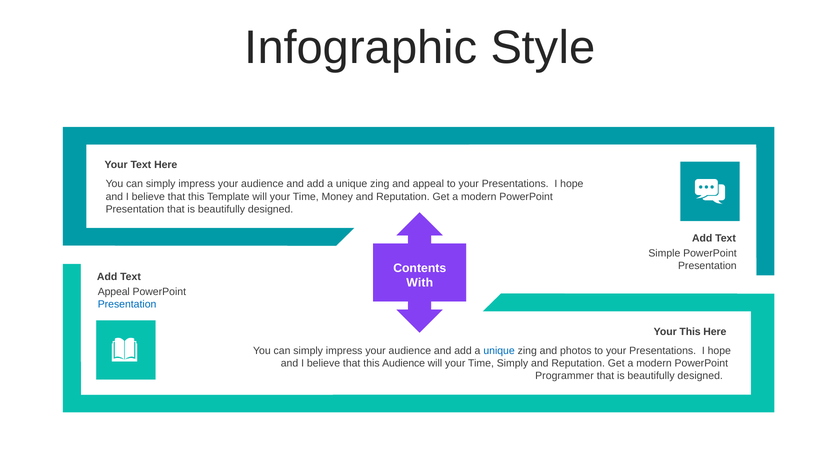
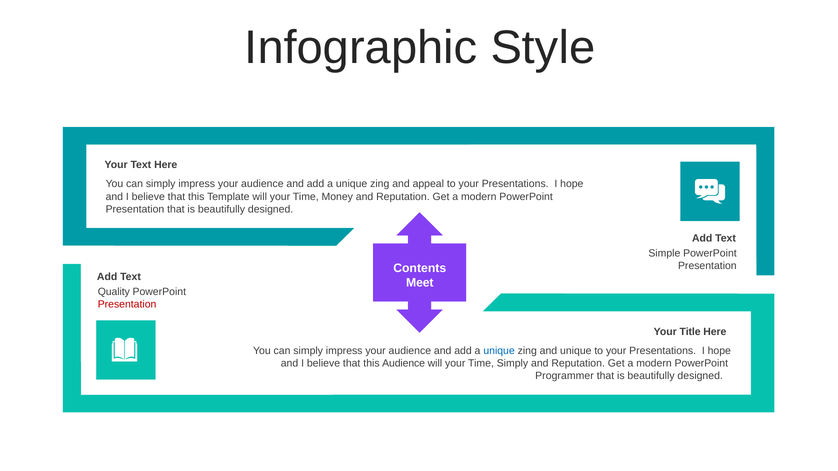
With: With -> Meet
Appeal at (114, 292): Appeal -> Quality
Presentation at (127, 305) colour: blue -> red
Your This: This -> Title
and photos: photos -> unique
